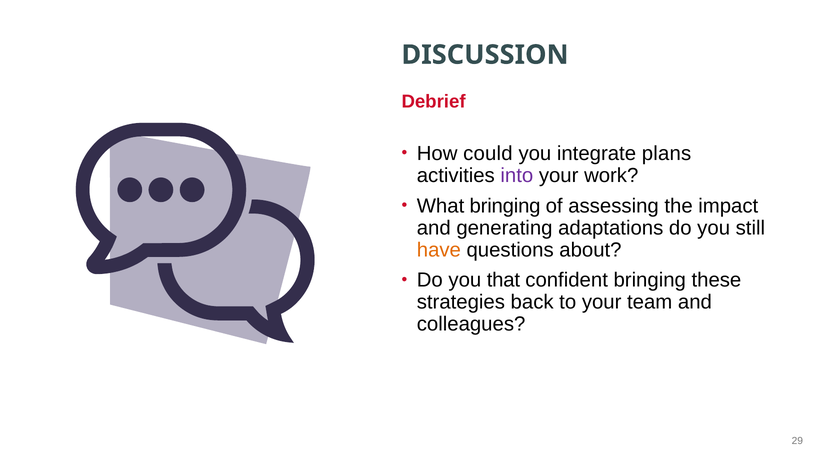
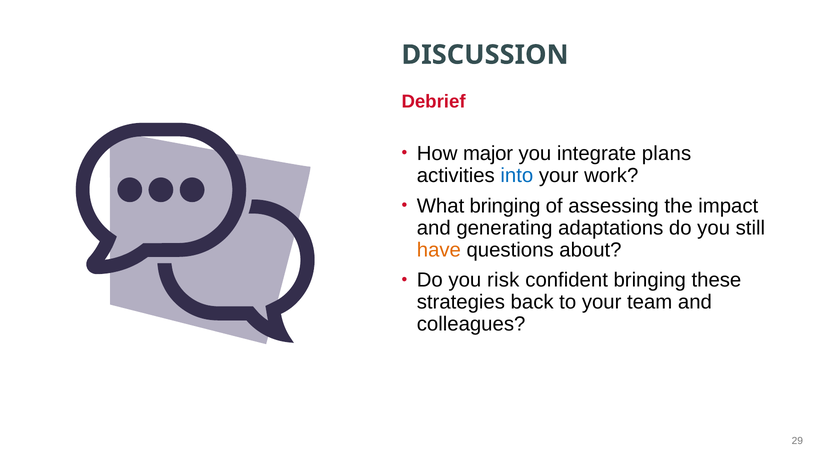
could: could -> major
into colour: purple -> blue
that: that -> risk
